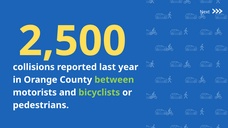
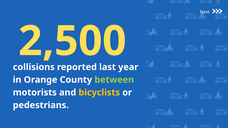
bicyclists colour: light green -> yellow
